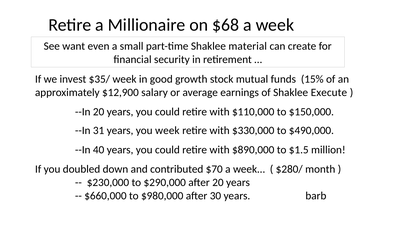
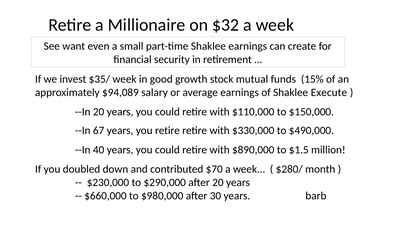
$68: $68 -> $32
Shaklee material: material -> earnings
$12,900: $12,900 -> $94,089
31: 31 -> 67
you week: week -> retire
